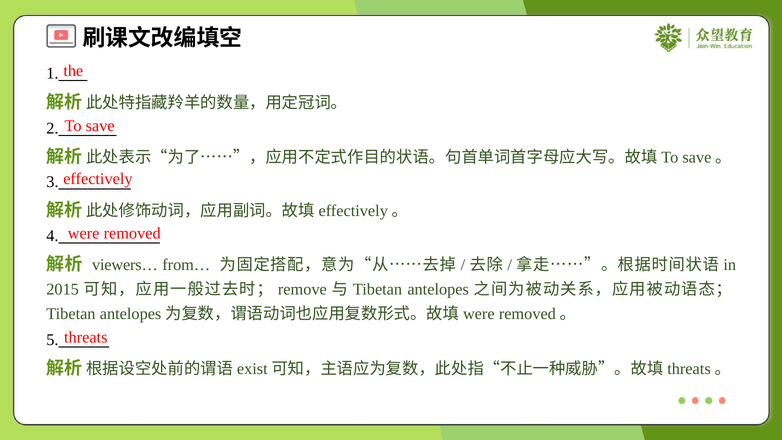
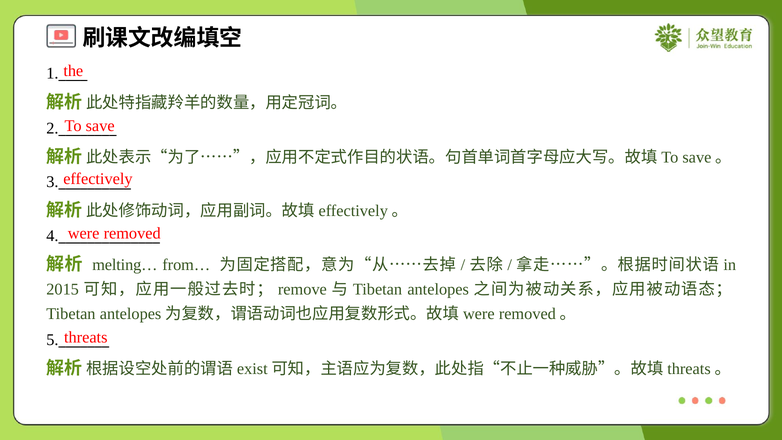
viewers…: viewers… -> melting…
